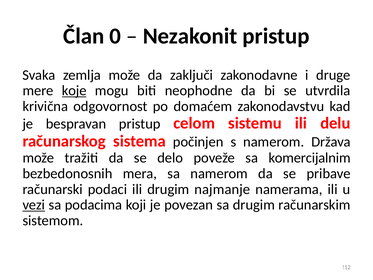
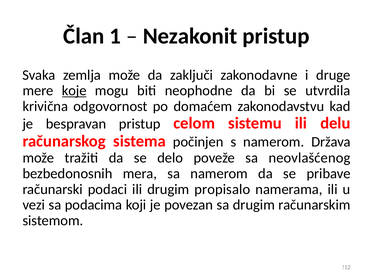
0: 0 -> 1
komercijalnim: komercijalnim -> neovlašćenog
najmanje: najmanje -> propisalo
vezi underline: present -> none
